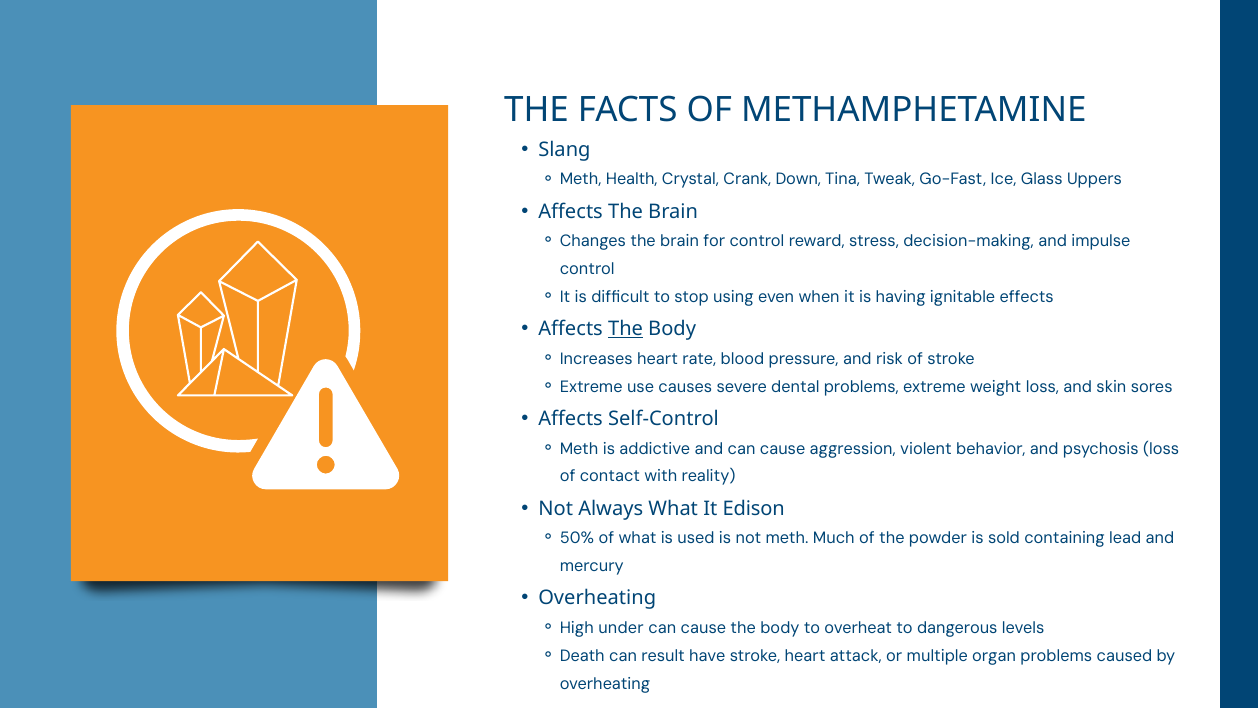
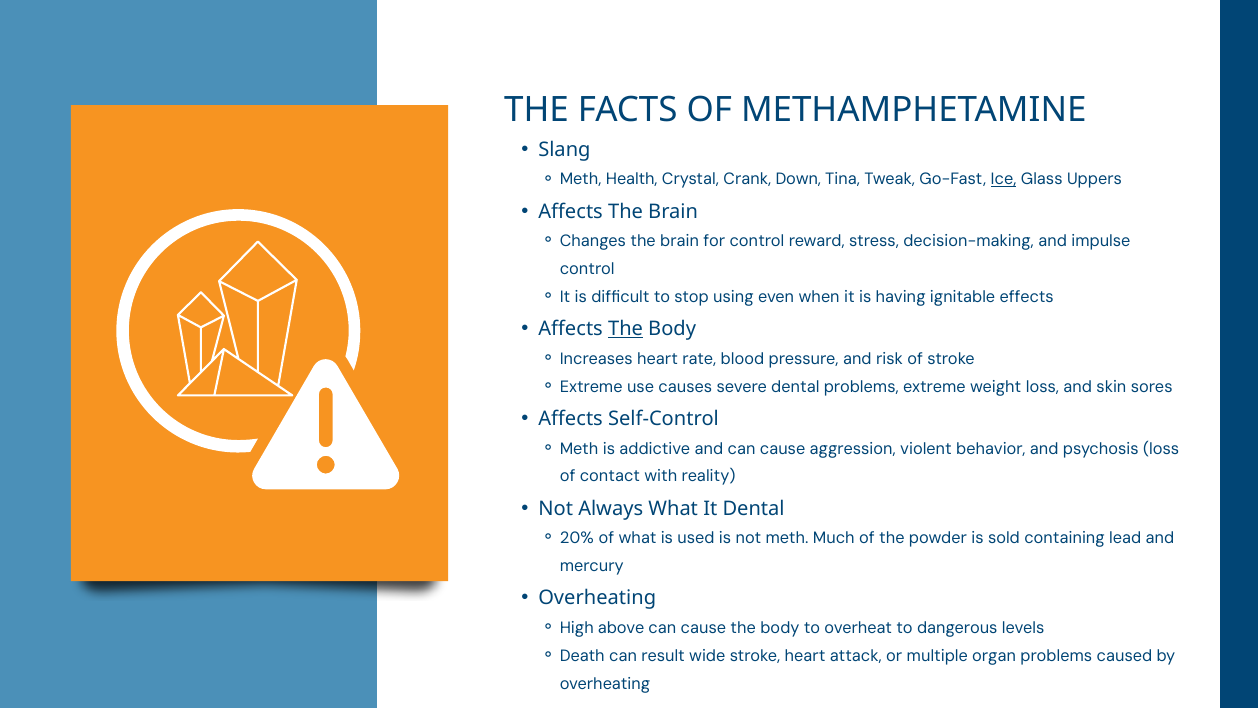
Ice underline: none -> present
It Edison: Edison -> Dental
50%: 50% -> 20%
under: under -> above
have: have -> wide
